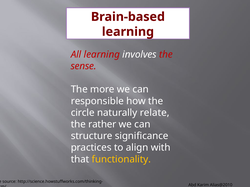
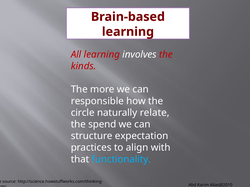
sense: sense -> kinds
rather: rather -> spend
significance: significance -> expectation
functionality colour: yellow -> light blue
